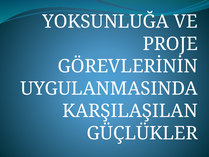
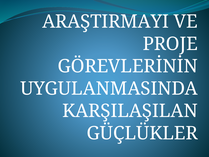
YOKSUNLUĞA: YOKSUNLUĞA -> ARAŞTIRMAYI
